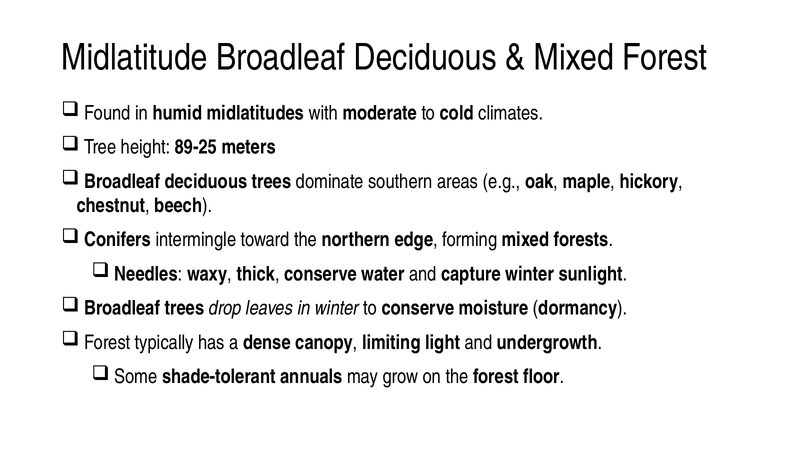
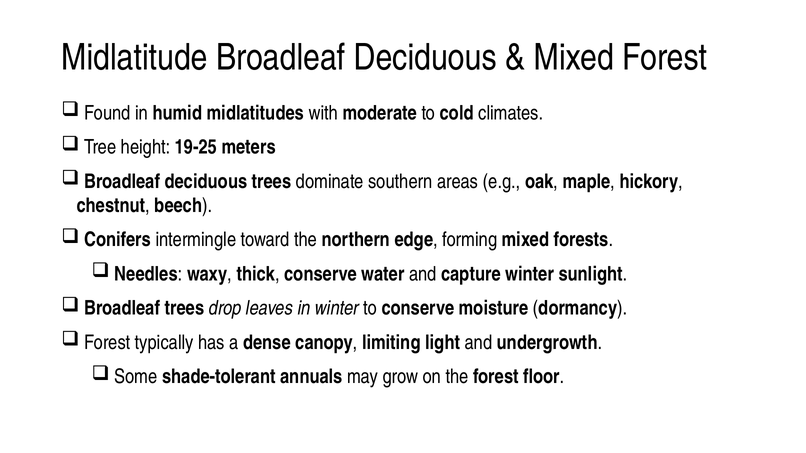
89-25: 89-25 -> 19-25
